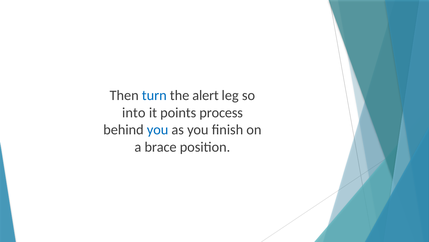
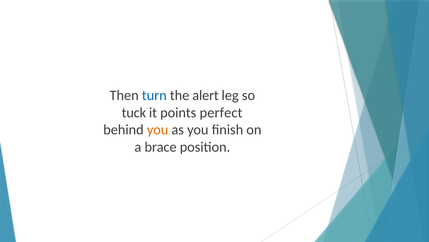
into: into -> tuck
process: process -> perfect
you at (158, 130) colour: blue -> orange
